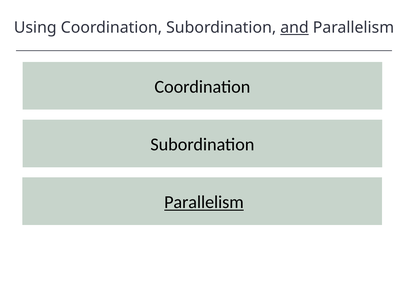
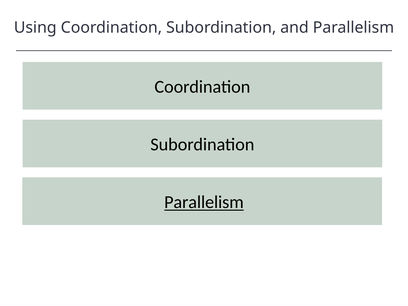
and underline: present -> none
